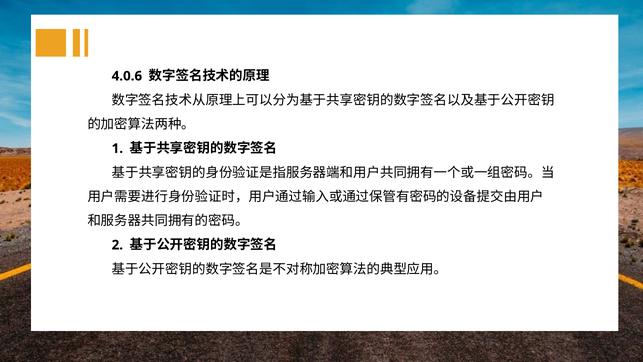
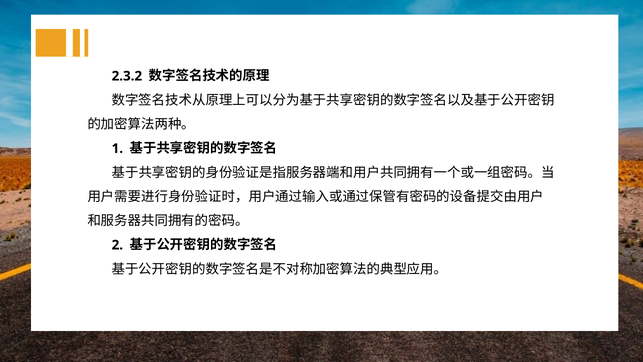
4.0.6: 4.0.6 -> 2.3.2
